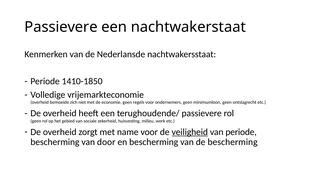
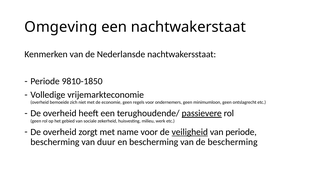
Passievere at (61, 27): Passievere -> Omgeving
1410-1850: 1410-1850 -> 9810-1850
passievere at (202, 113) underline: none -> present
door: door -> duur
